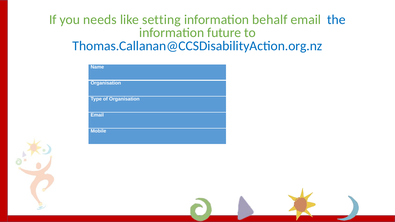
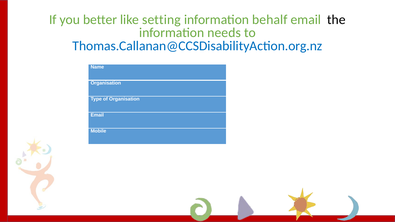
needs: needs -> better
the colour: blue -> black
future: future -> needs
